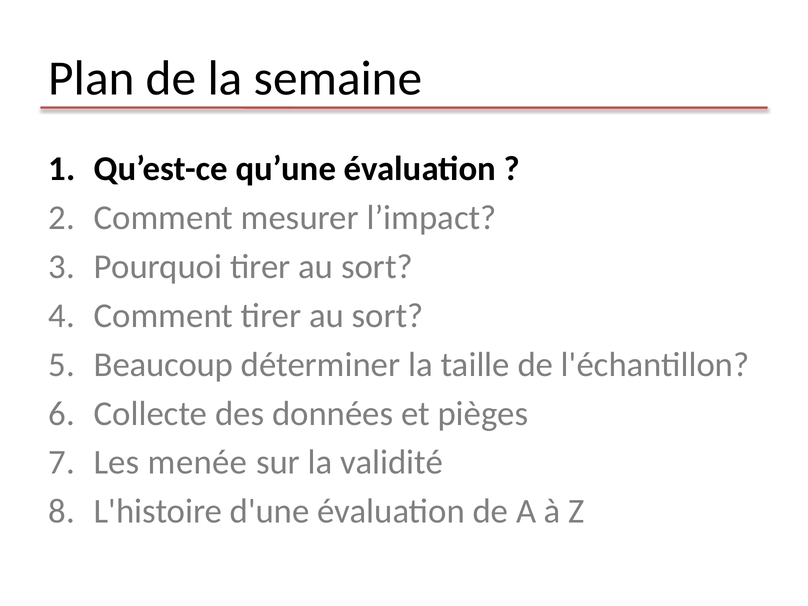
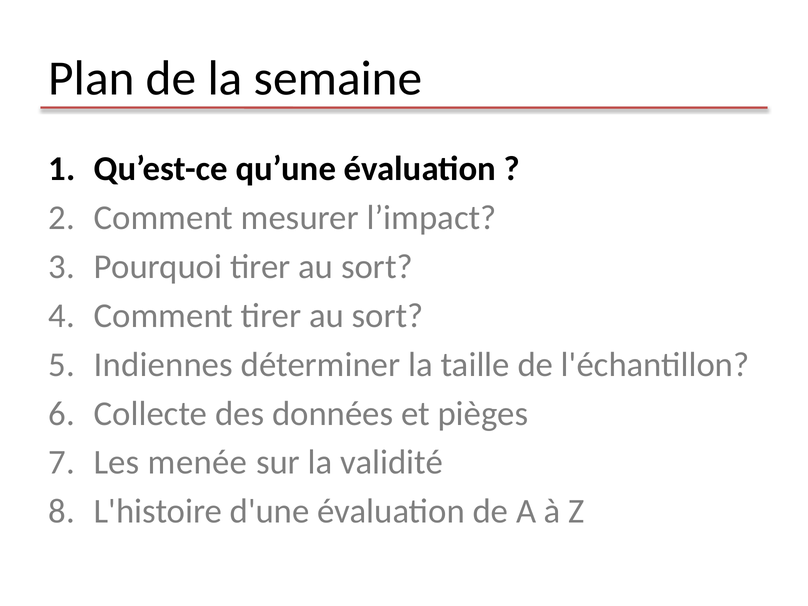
Beaucoup: Beaucoup -> Indiennes
